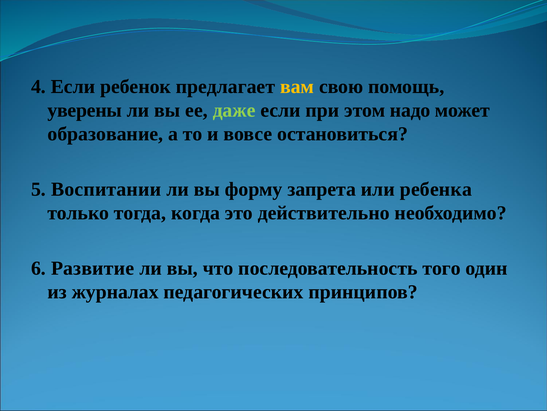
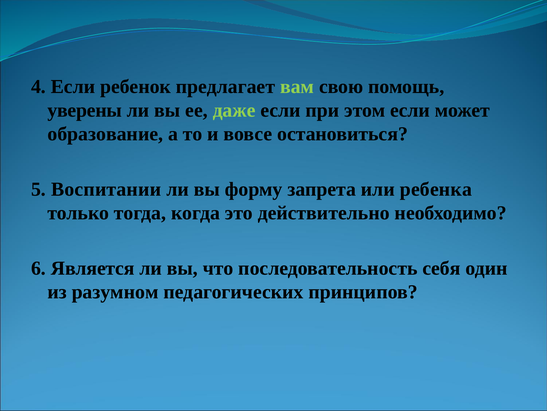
вам colour: yellow -> light green
этом надо: надо -> если
Развитие: Развитие -> Является
того: того -> себя
журналах: журналах -> разумном
